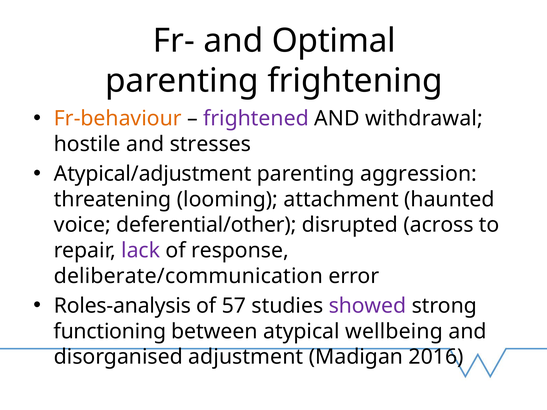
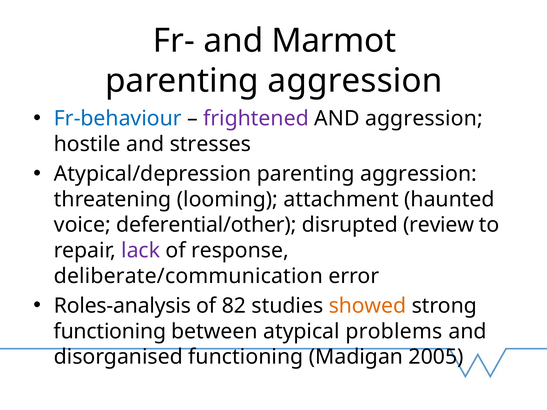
Optimal: Optimal -> Marmot
frightening at (355, 81): frightening -> aggression
Fr-behaviour colour: orange -> blue
AND withdrawal: withdrawal -> aggression
Atypical/adjustment: Atypical/adjustment -> Atypical/depression
across: across -> review
57: 57 -> 82
showed colour: purple -> orange
wellbeing: wellbeing -> problems
disorganised adjustment: adjustment -> functioning
2016: 2016 -> 2005
